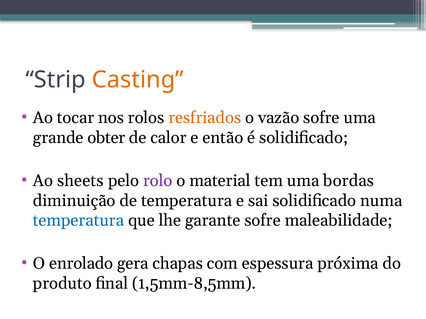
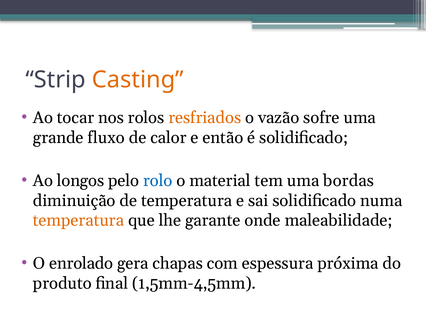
obter: obter -> fluxo
sheets: sheets -> longos
rolo colour: purple -> blue
temperatura at (79, 221) colour: blue -> orange
garante sofre: sofre -> onde
1,5mm-8,5mm: 1,5mm-8,5mm -> 1,5mm-4,5mm
